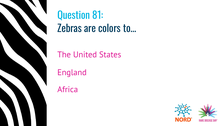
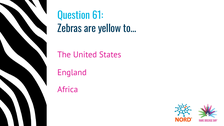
81: 81 -> 61
colors: colors -> yellow
